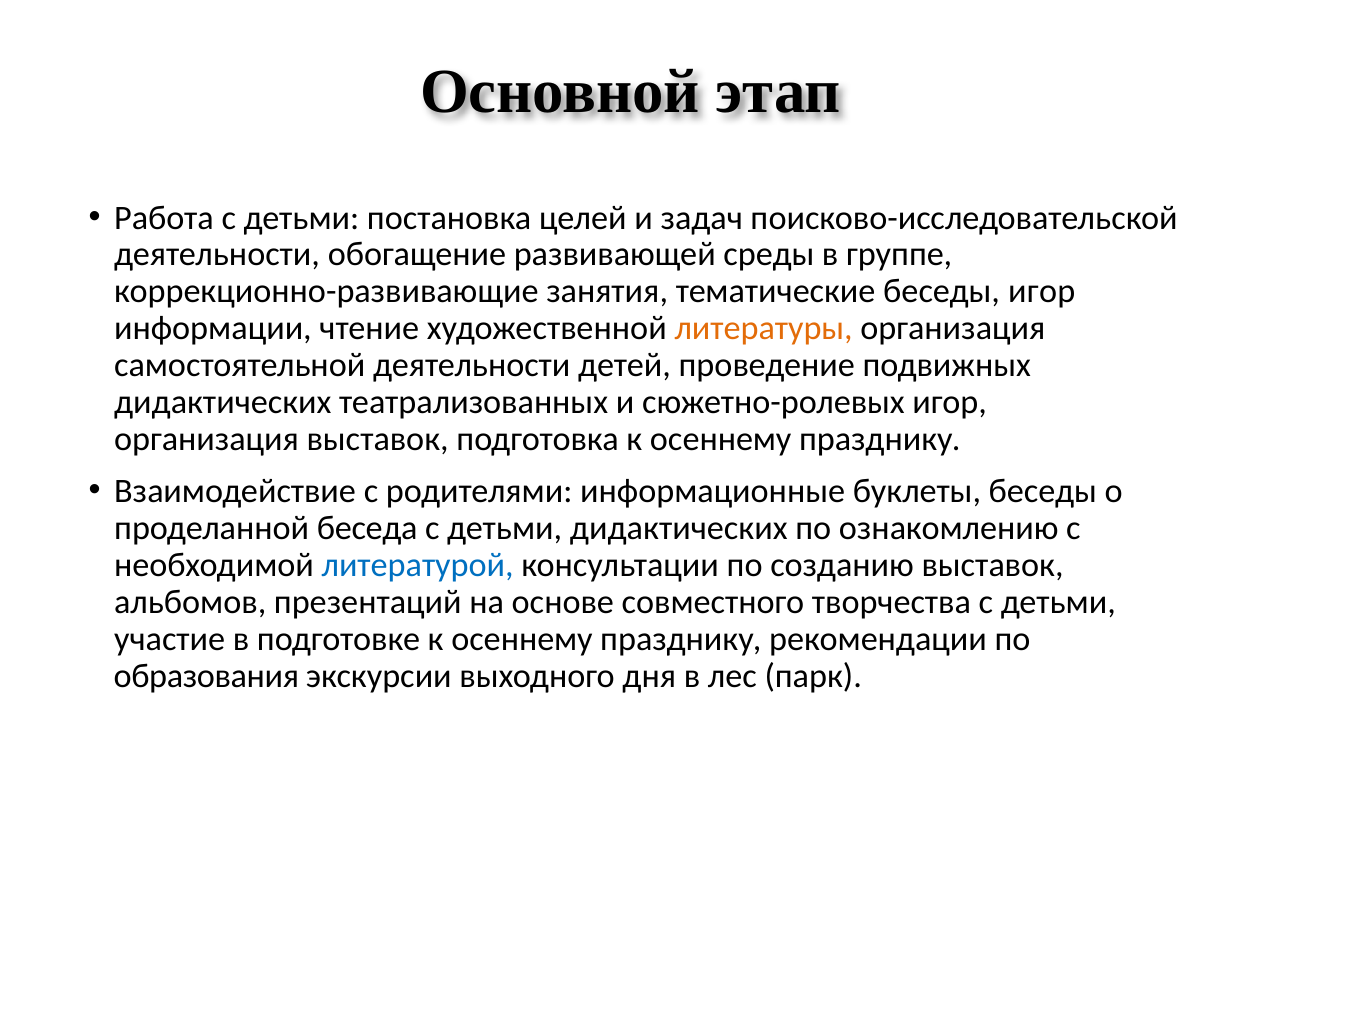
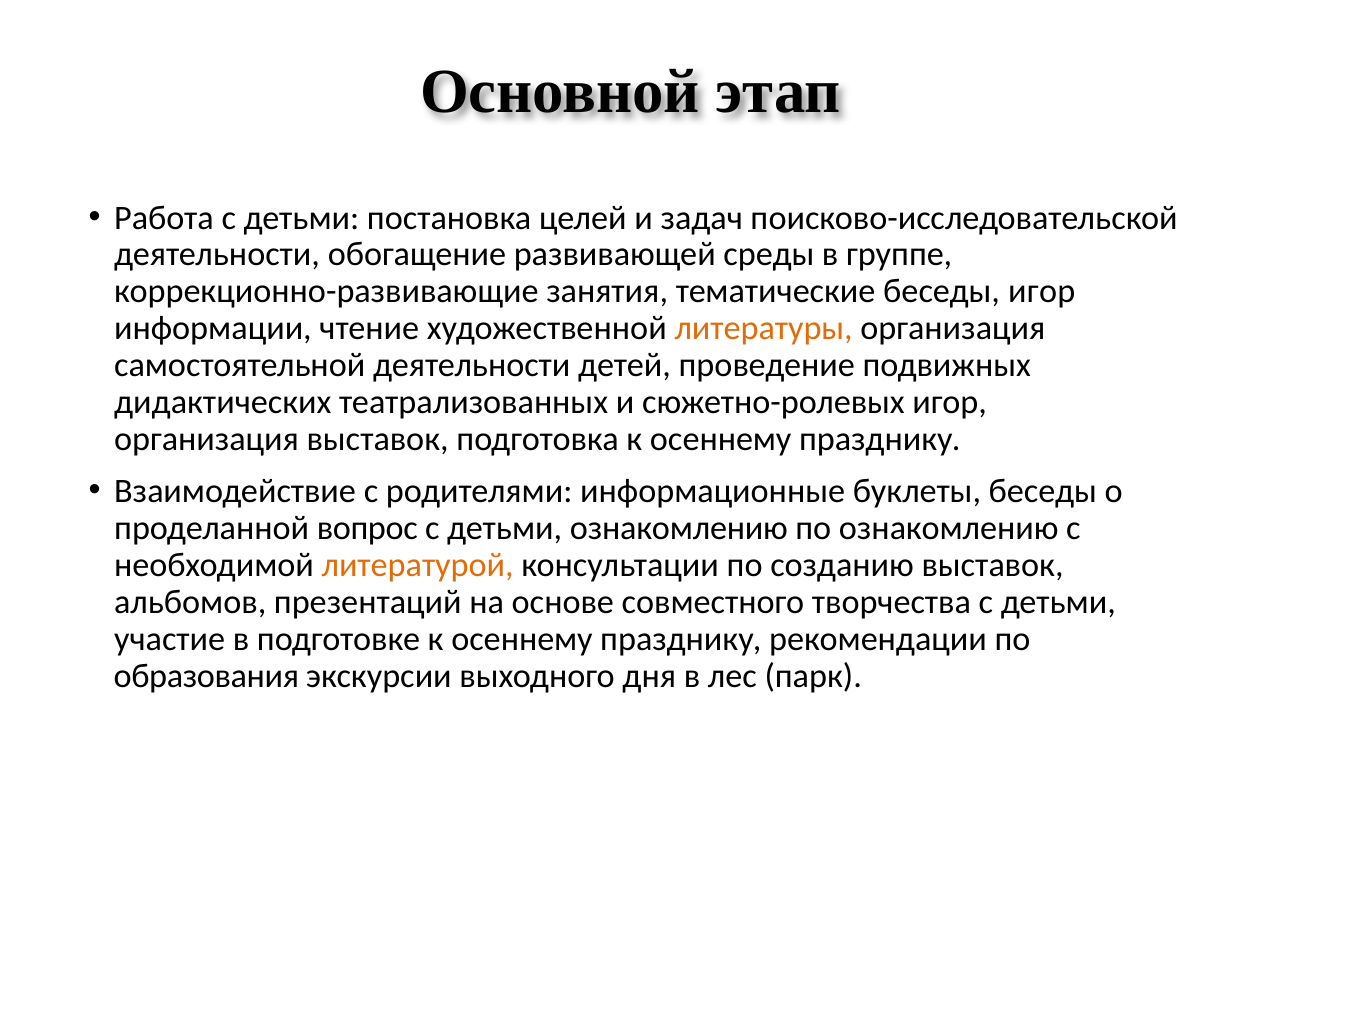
беседа: беседа -> вопрос
детьми дидактических: дидактических -> ознакомлению
литературой colour: blue -> orange
